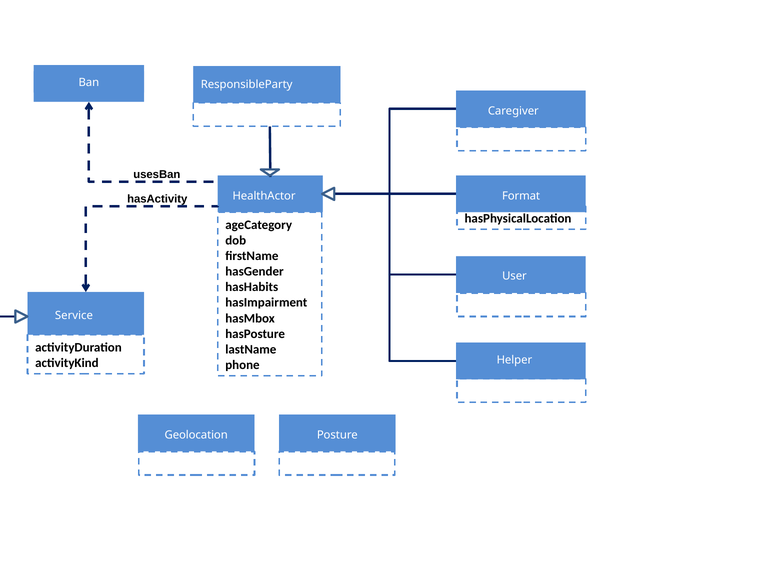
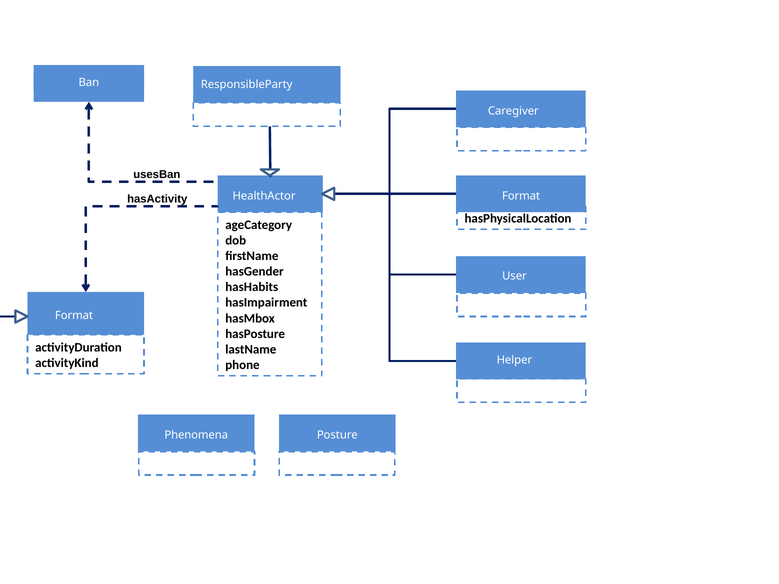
Service at (74, 316): Service -> Format
Geolocation: Geolocation -> Phenomena
